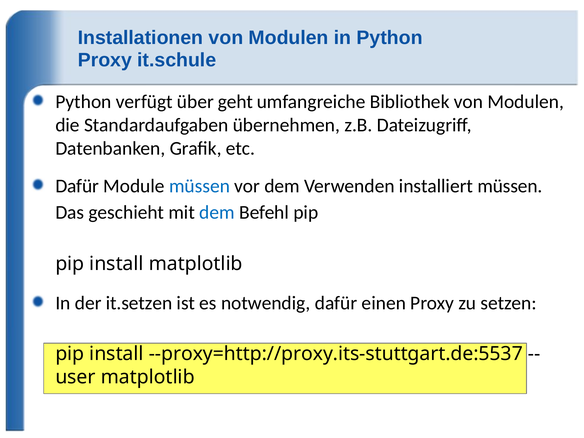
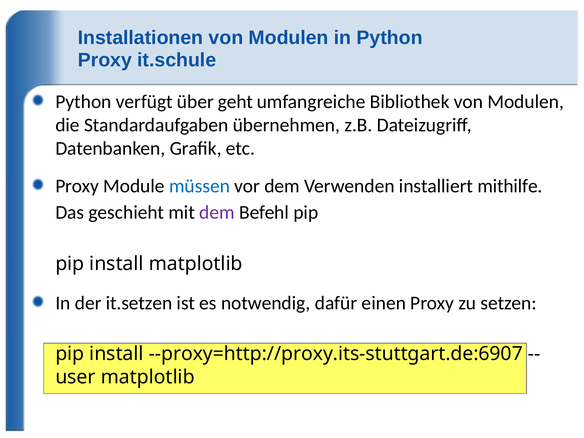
Dafür at (77, 186): Dafür -> Proxy
installiert müssen: müssen -> mithilfe
dem at (217, 213) colour: blue -> purple
--proxy=http://proxy.its-stuttgart.de:5537: --proxy=http://proxy.its-stuttgart.de:5537 -> --proxy=http://proxy.its-stuttgart.de:6907
